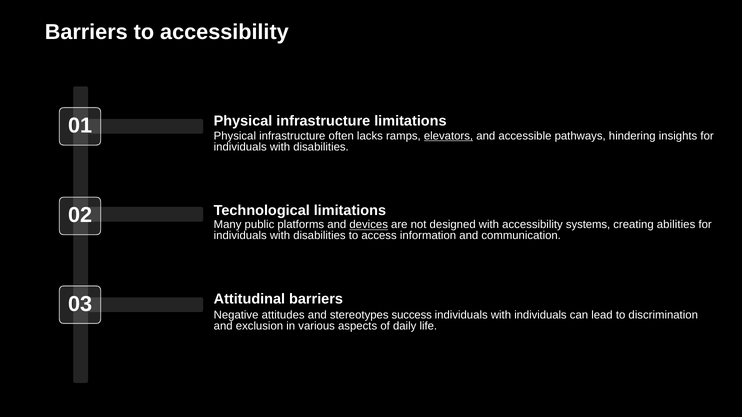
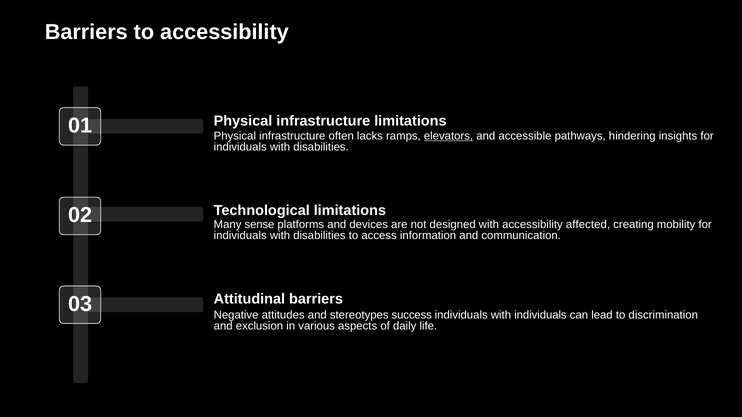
public: public -> sense
devices underline: present -> none
systems: systems -> affected
abilities: abilities -> mobility
